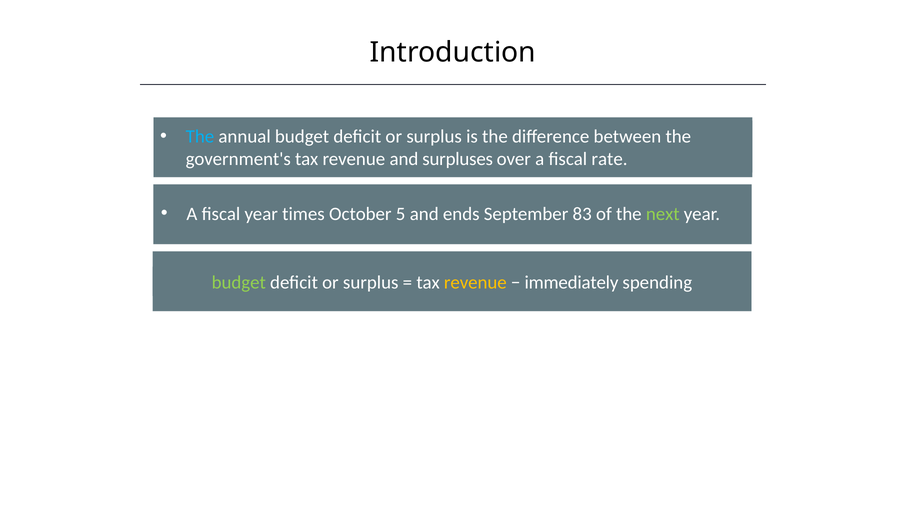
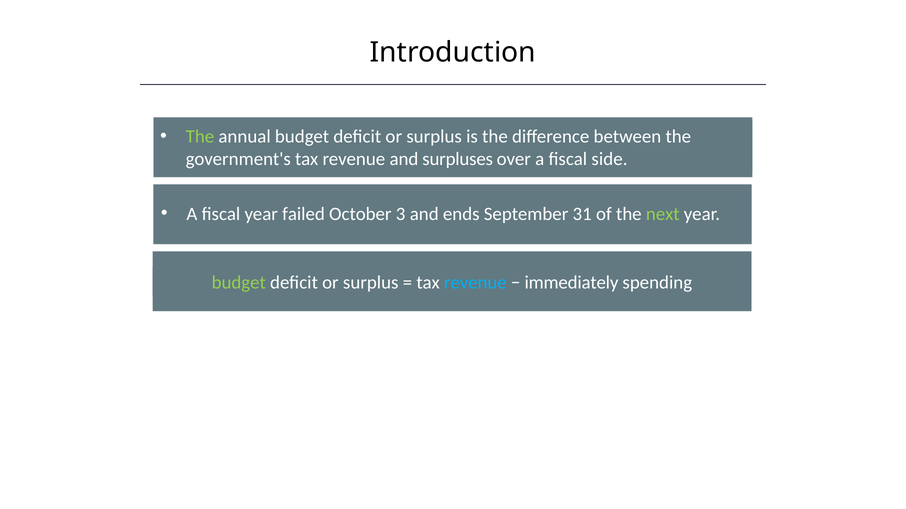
The at (200, 137) colour: light blue -> light green
rate: rate -> side
times: times -> failed
5: 5 -> 3
83: 83 -> 31
revenue at (475, 283) colour: yellow -> light blue
